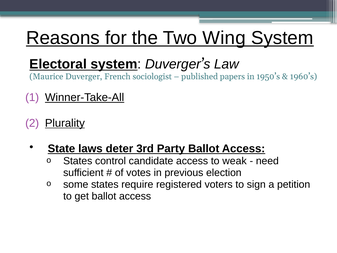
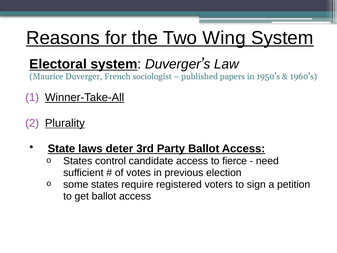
weak: weak -> fierce
